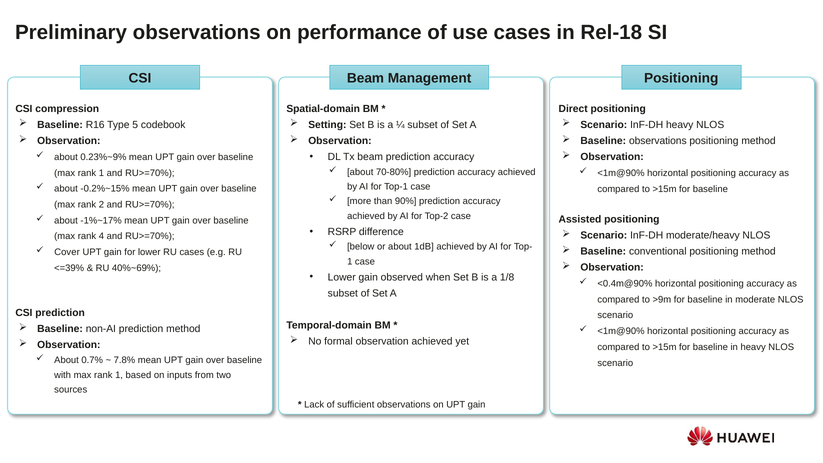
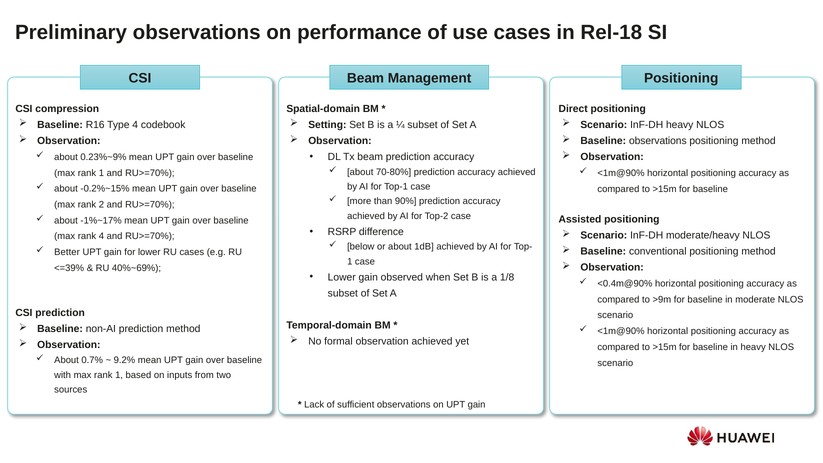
Type 5: 5 -> 4
Cover: Cover -> Better
7.8%: 7.8% -> 9.2%
